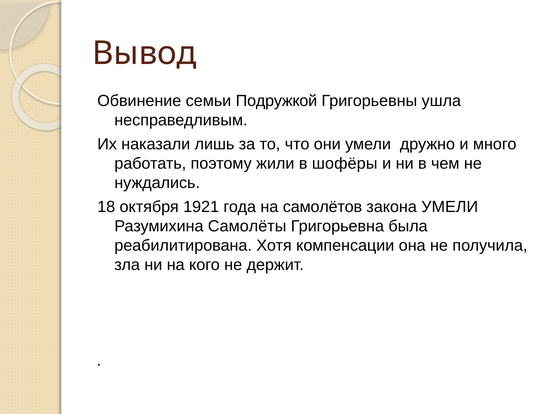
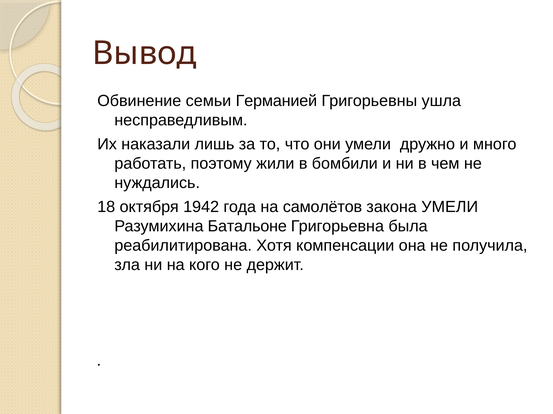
Подружкой: Подружкой -> Германией
шофёры: шофёры -> бомбили
1921: 1921 -> 1942
Самолёты: Самолёты -> Батальоне
